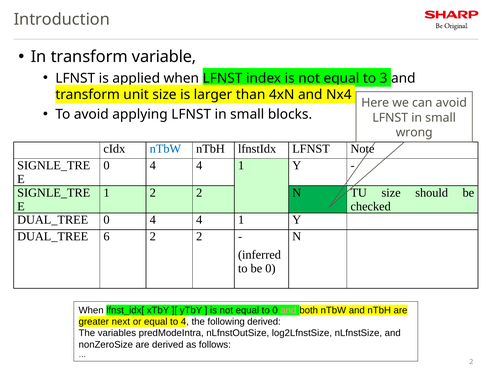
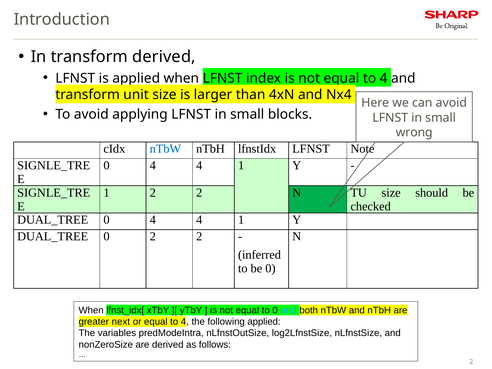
transform variable: variable -> derived
3 at (384, 78): 3 -> 4
6 at (107, 237): 6 -> 0
and at (288, 310) colour: pink -> light blue
following derived: derived -> applied
